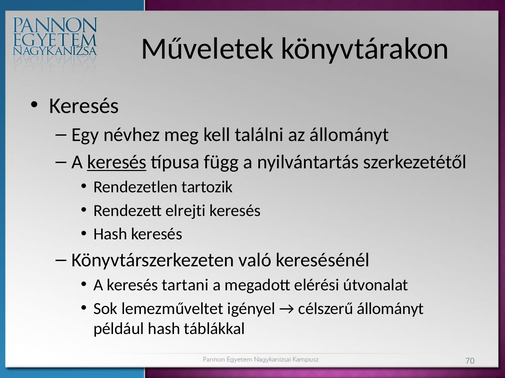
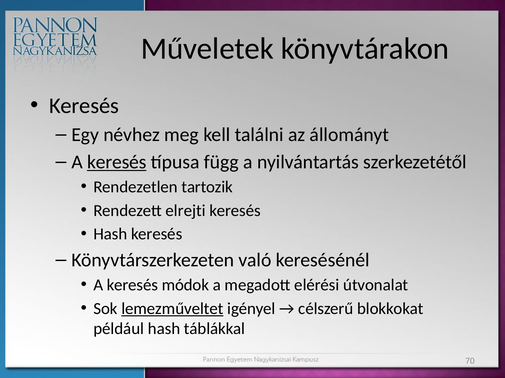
tartani: tartani -> módok
lemezműveltet underline: none -> present
célszerű állományt: állományt -> blokkokat
